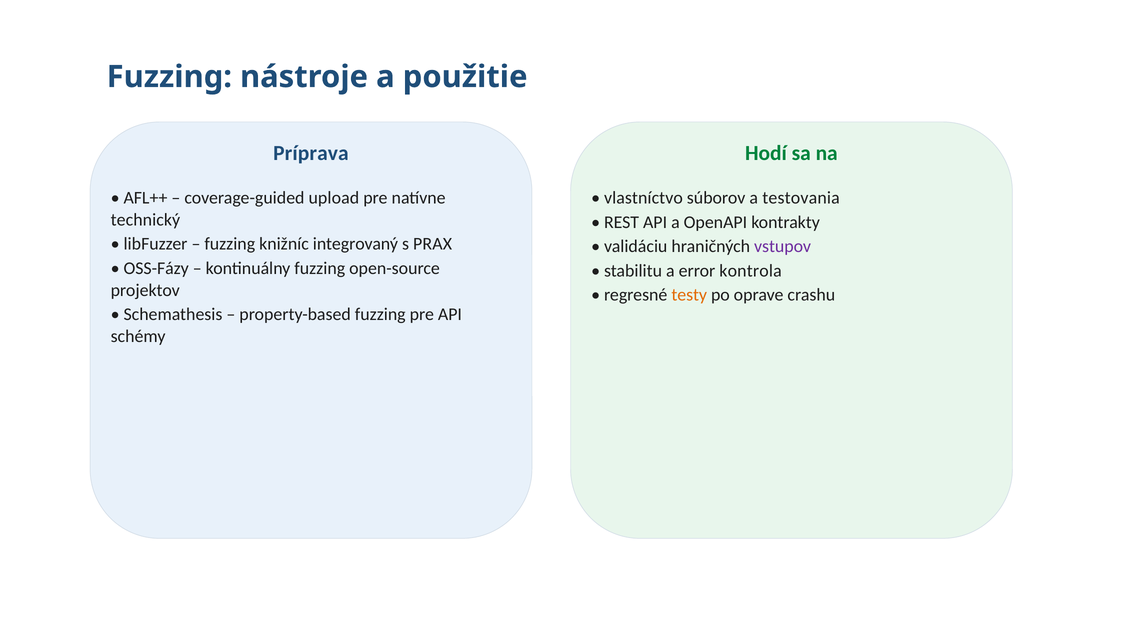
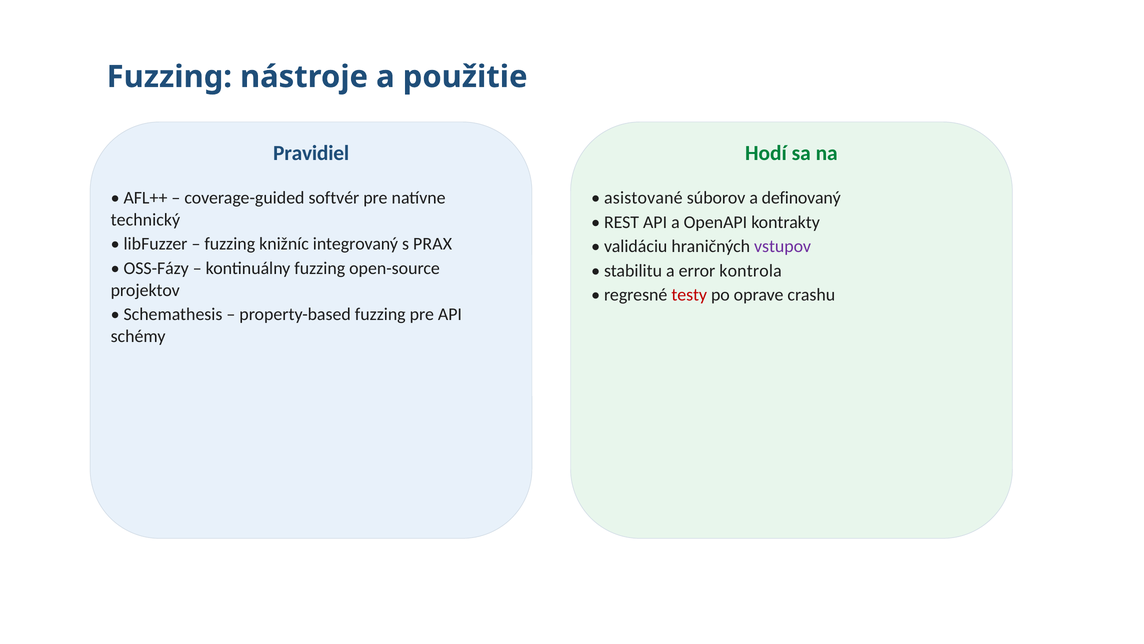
Príprava: Príprava -> Pravidiel
upload: upload -> softvér
vlastníctvo: vlastníctvo -> asistované
testovania: testovania -> definovaný
testy colour: orange -> red
